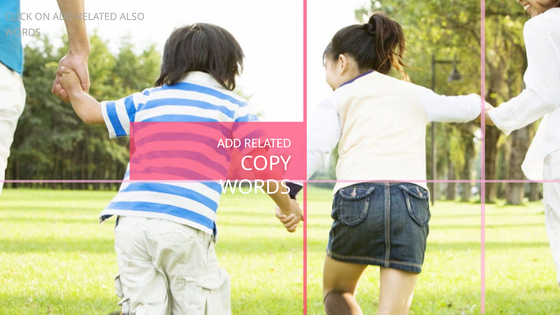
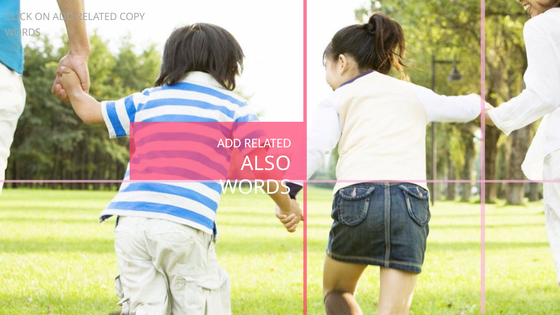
ALSO: ALSO -> COPY
COPY: COPY -> ALSO
